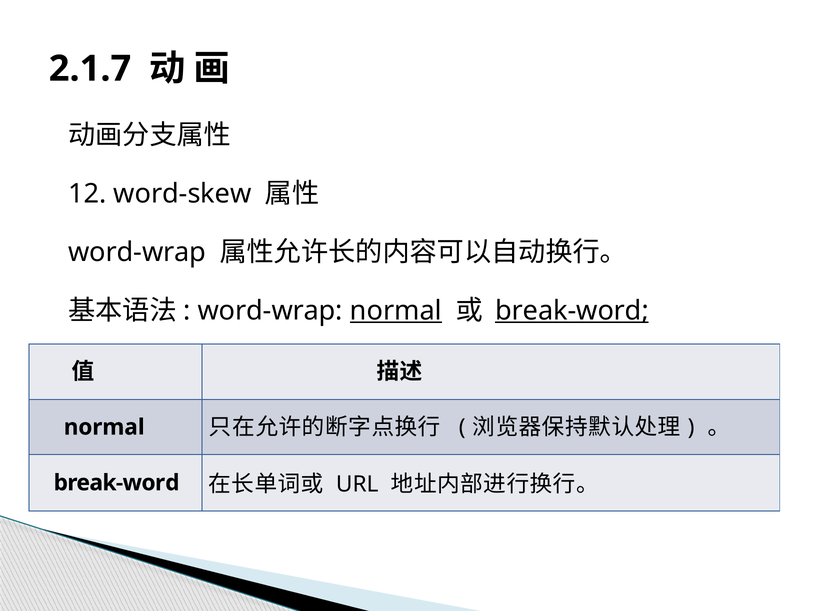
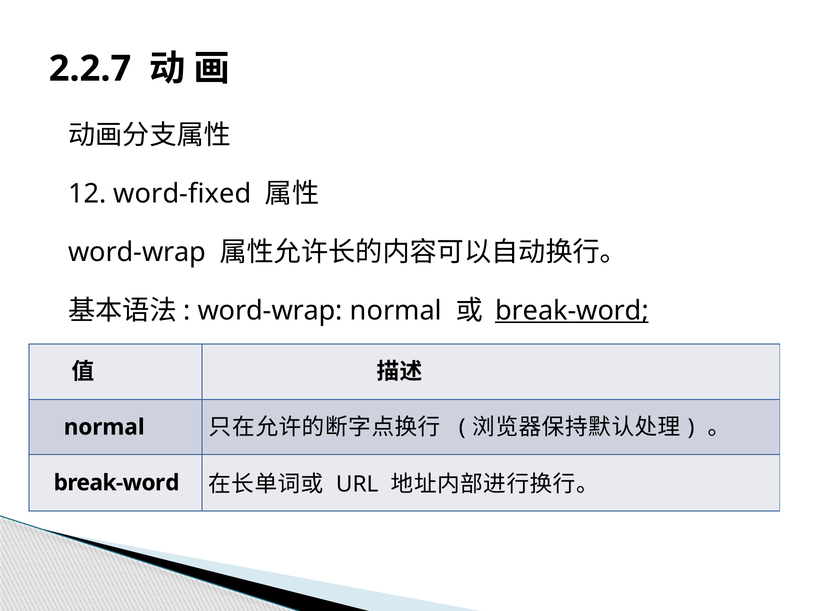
2.1.7: 2.1.7 -> 2.2.7
word-skew: word-skew -> word-fixed
normal at (396, 311) underline: present -> none
